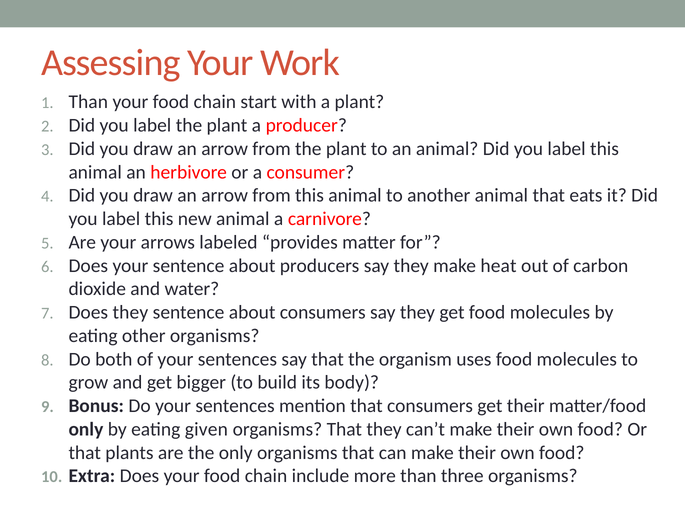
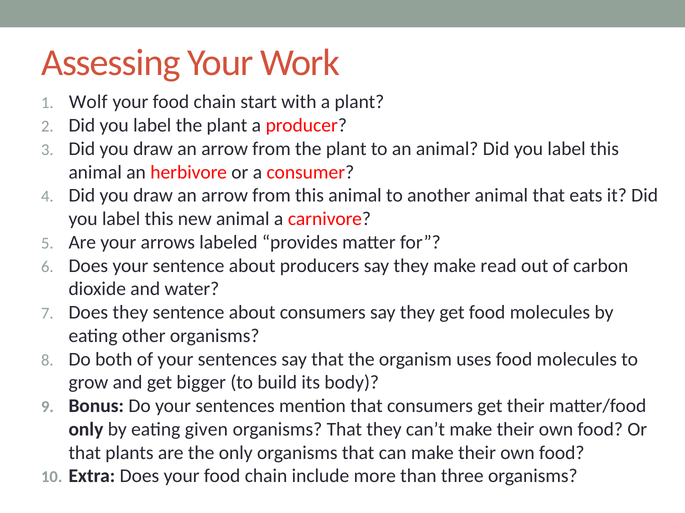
Than at (88, 102): Than -> Wolf
heat: heat -> read
